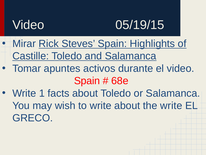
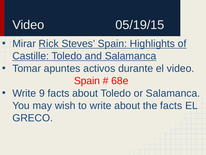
1: 1 -> 9
the write: write -> facts
